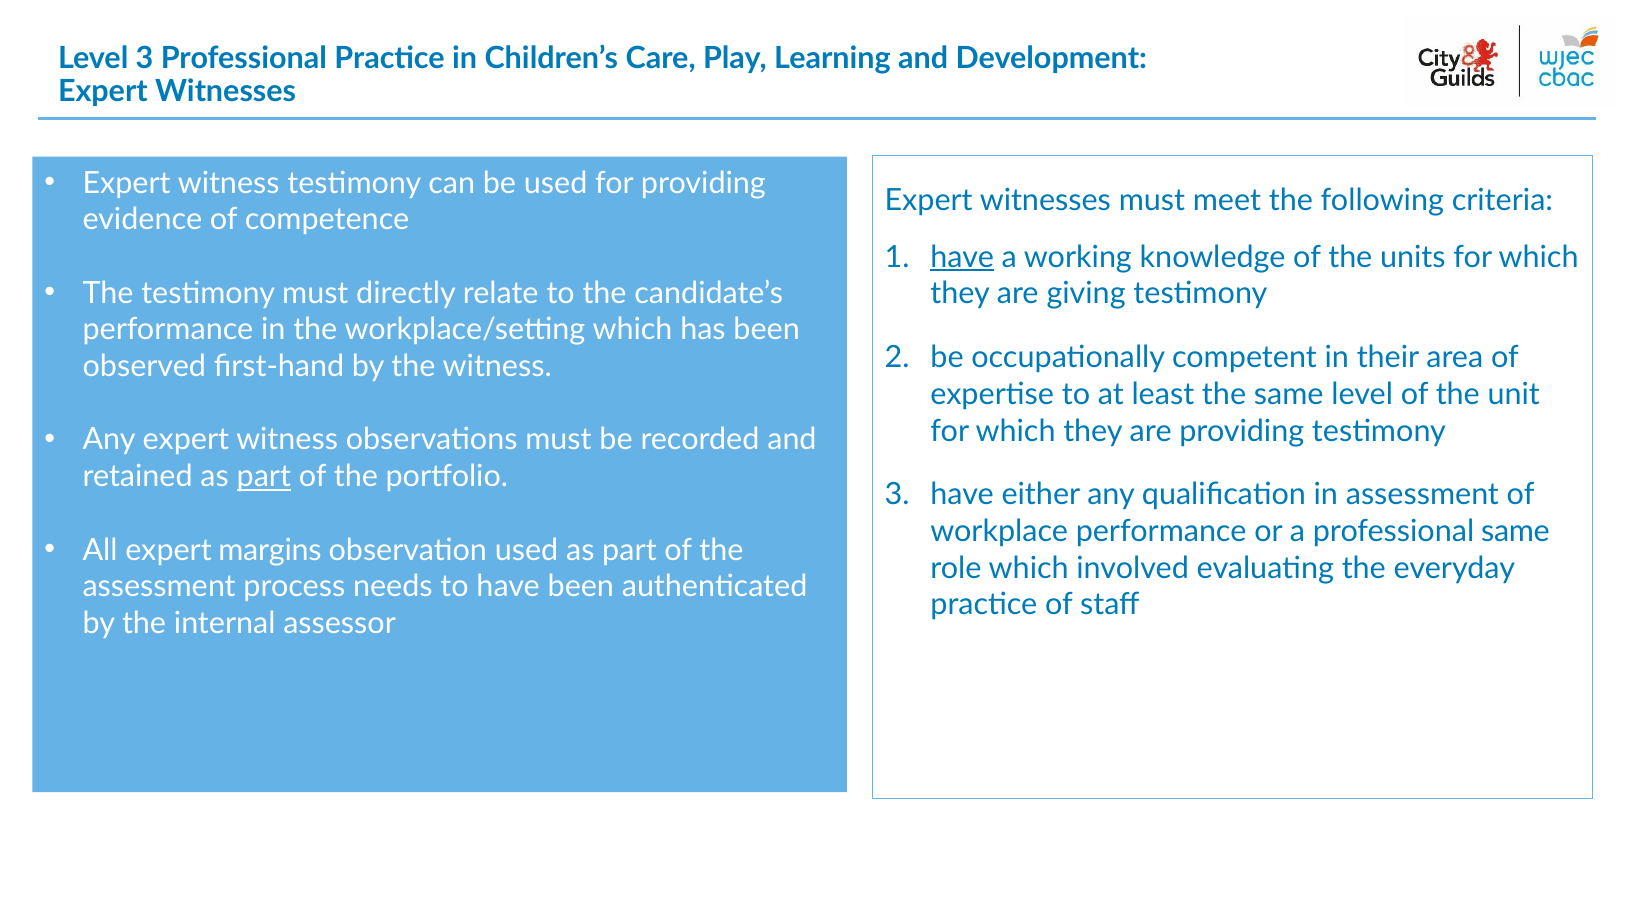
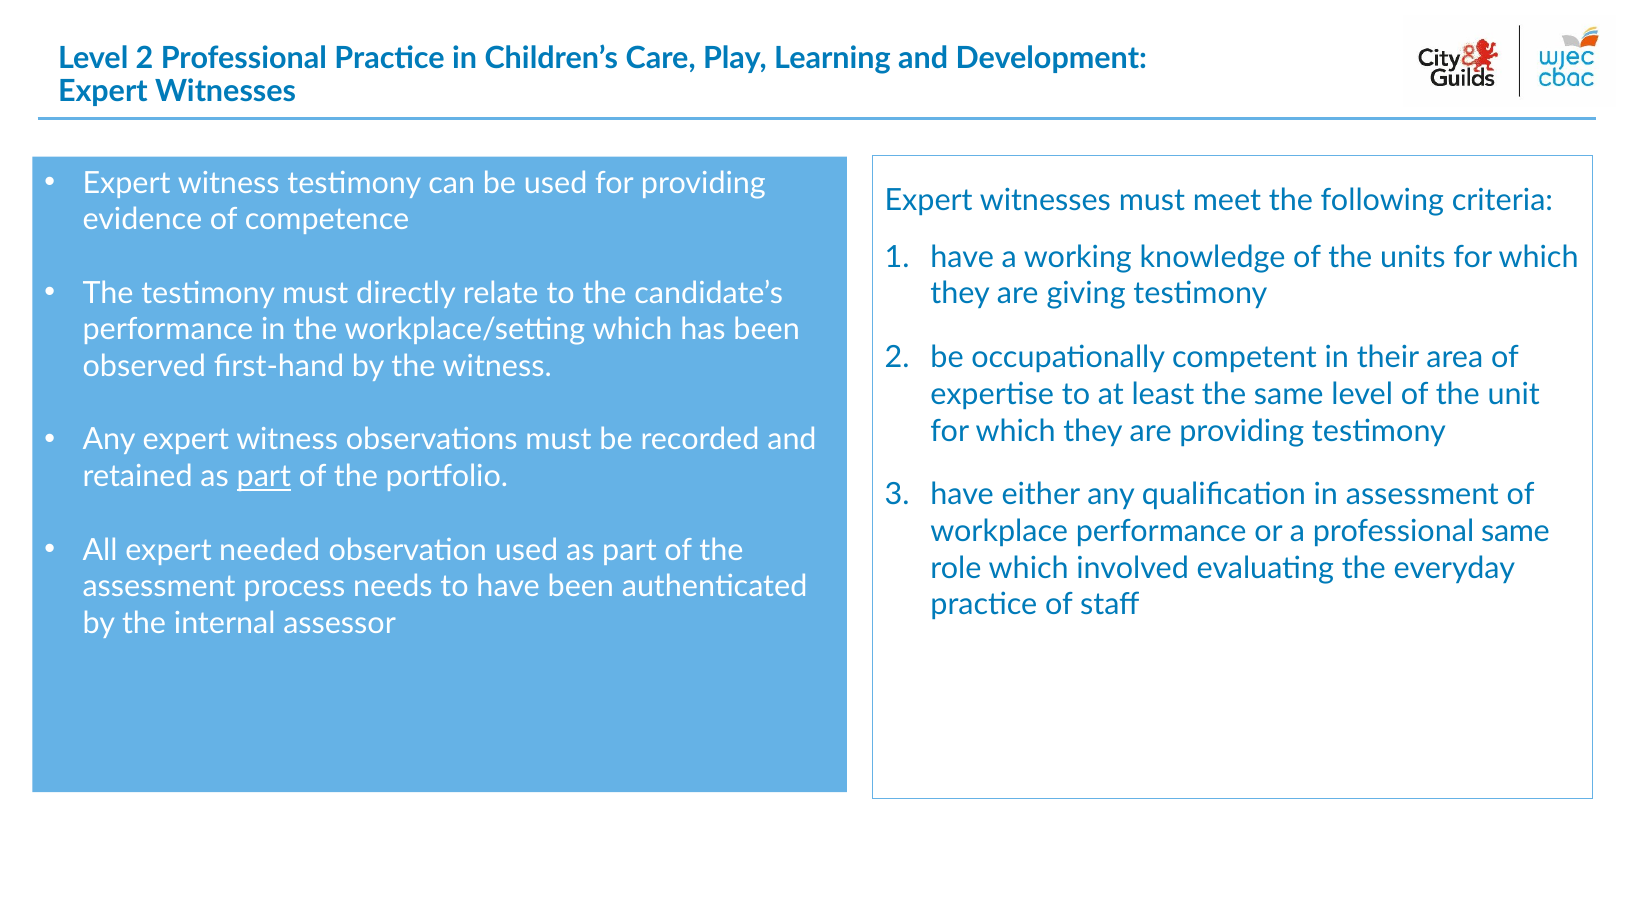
Level 3: 3 -> 2
have at (962, 257) underline: present -> none
margins: margins -> needed
